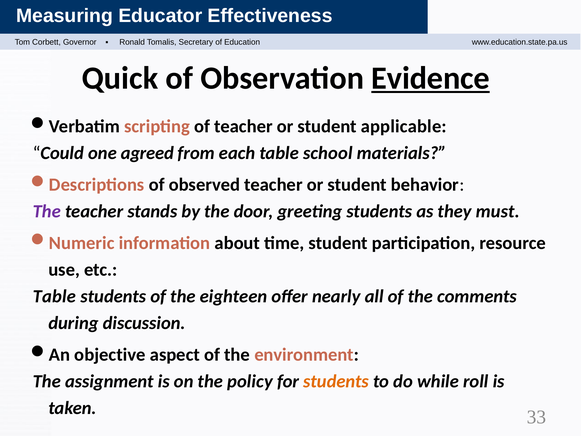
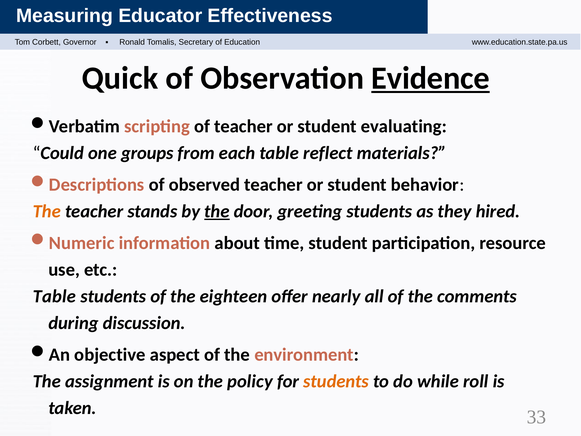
applicable: applicable -> evaluating
agreed: agreed -> groups
school: school -> reflect
The at (47, 211) colour: purple -> orange
the at (217, 211) underline: none -> present
must: must -> hired
